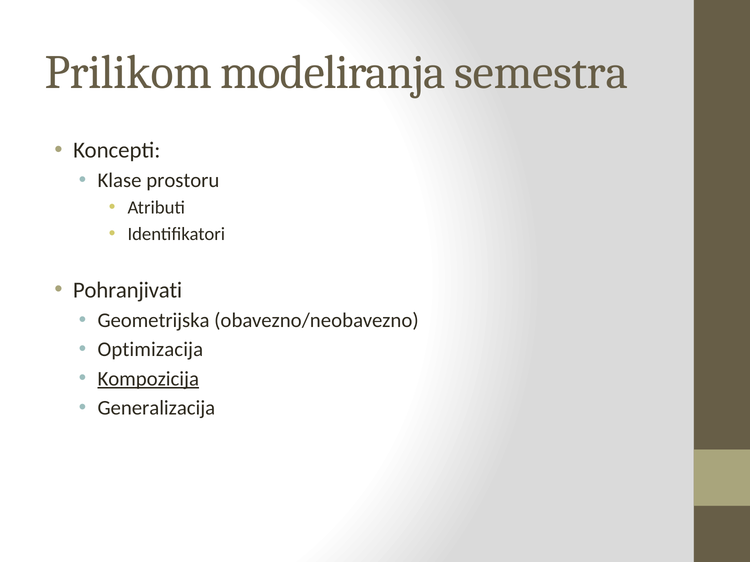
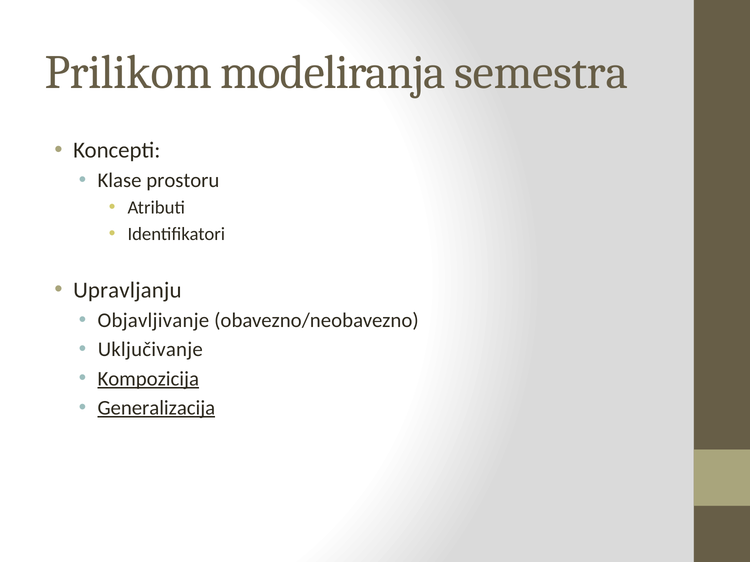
Pohranjivati: Pohranjivati -> Upravljanju
Geometrijska: Geometrijska -> Objavljivanje
Optimizacija: Optimizacija -> Uključivanje
Generalizacija underline: none -> present
